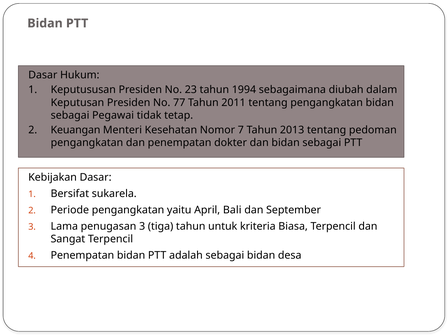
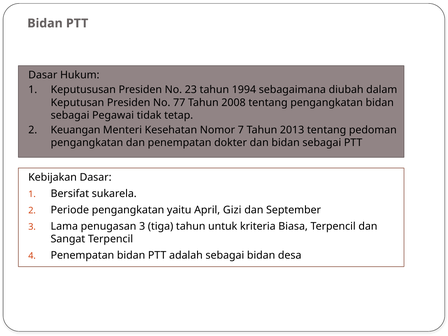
2011: 2011 -> 2008
Bali: Bali -> Gizi
